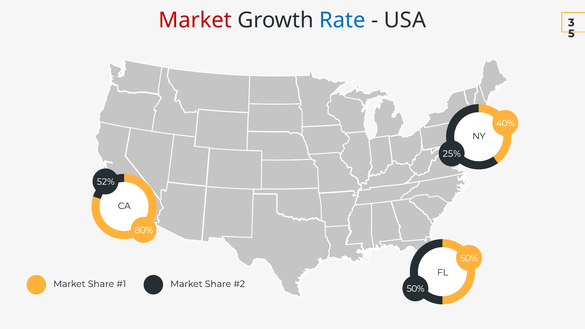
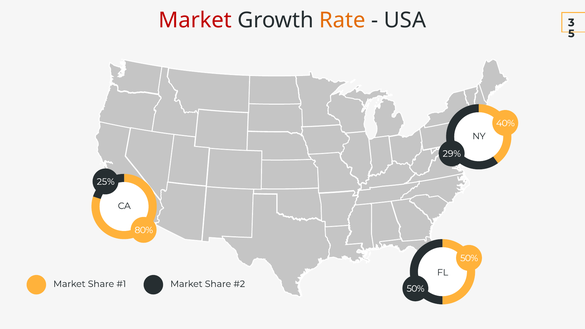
Rate colour: blue -> orange
25%: 25% -> 29%
52%: 52% -> 25%
